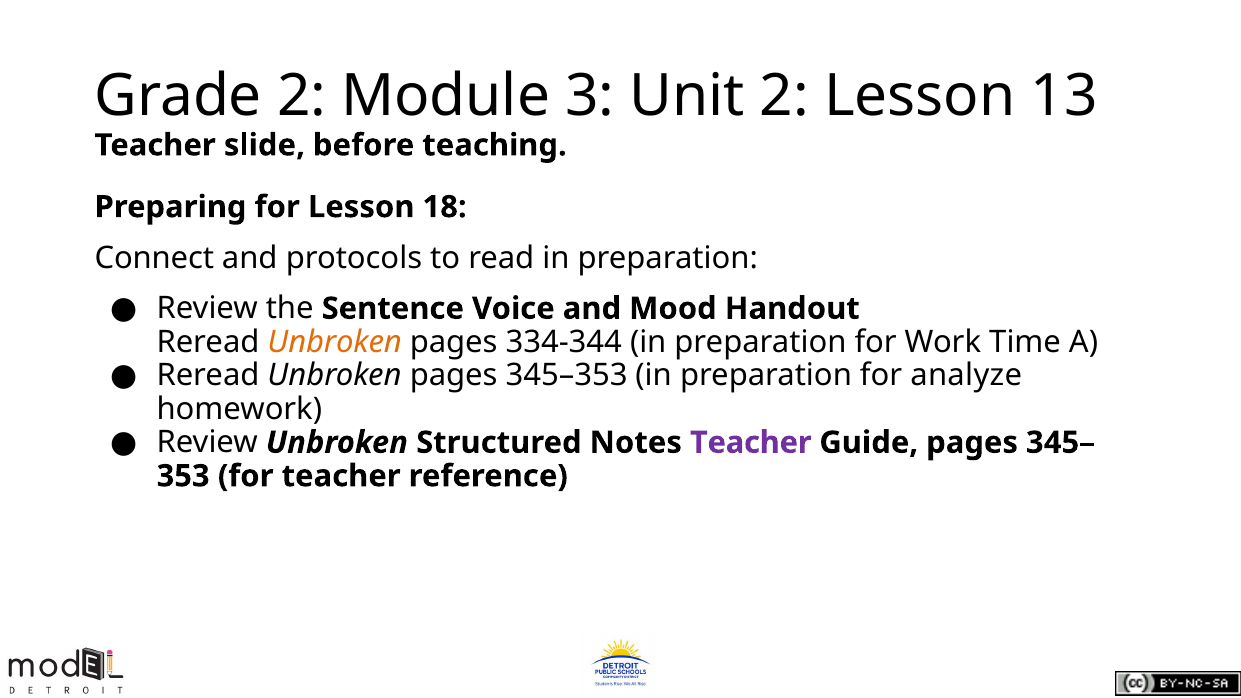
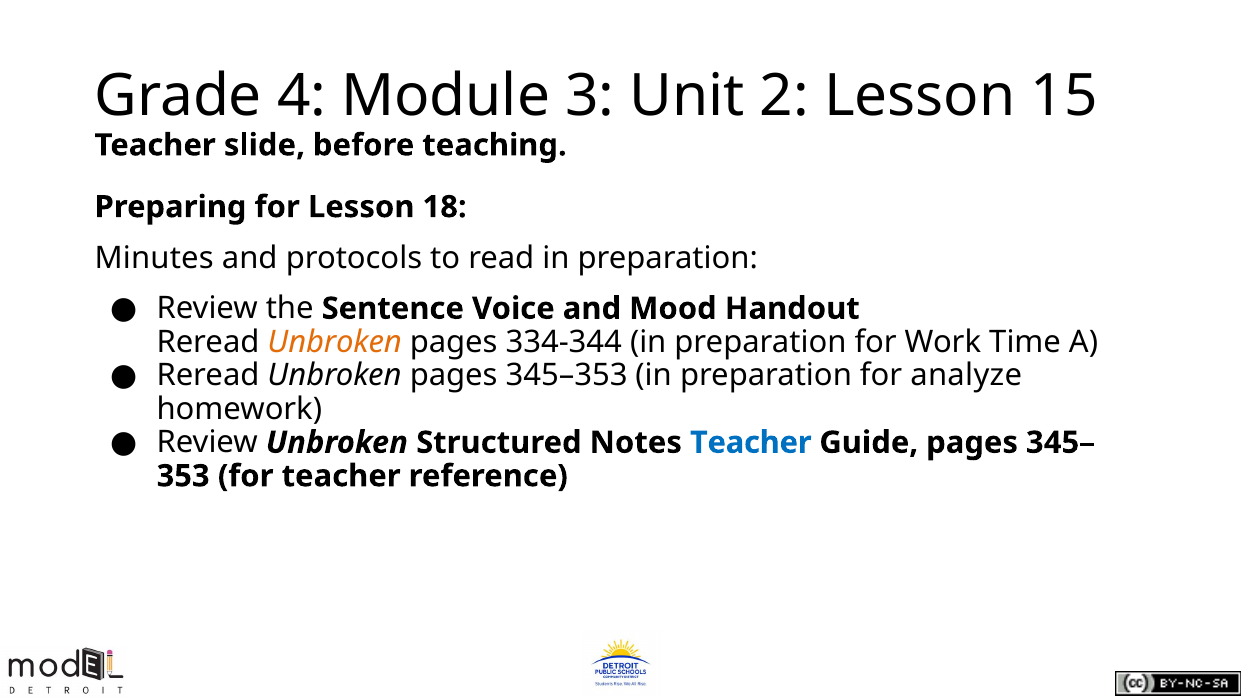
Grade 2: 2 -> 4
13: 13 -> 15
Connect: Connect -> Minutes
Teacher at (751, 443) colour: purple -> blue
